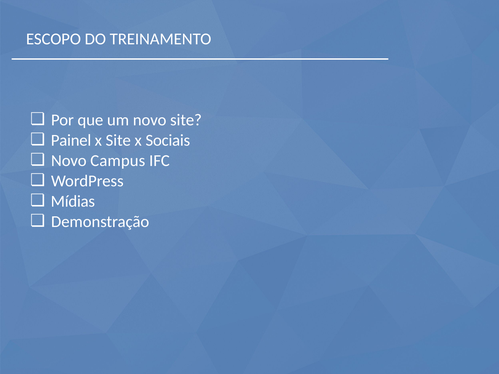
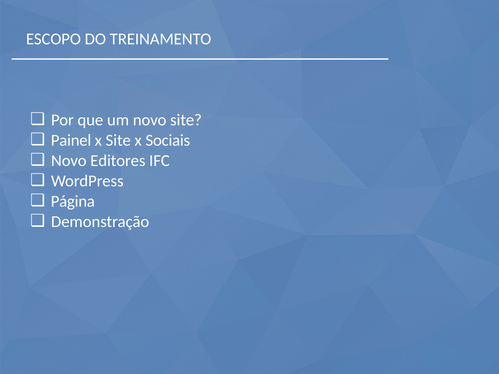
Campus: Campus -> Editores
Mídias: Mídias -> Página
